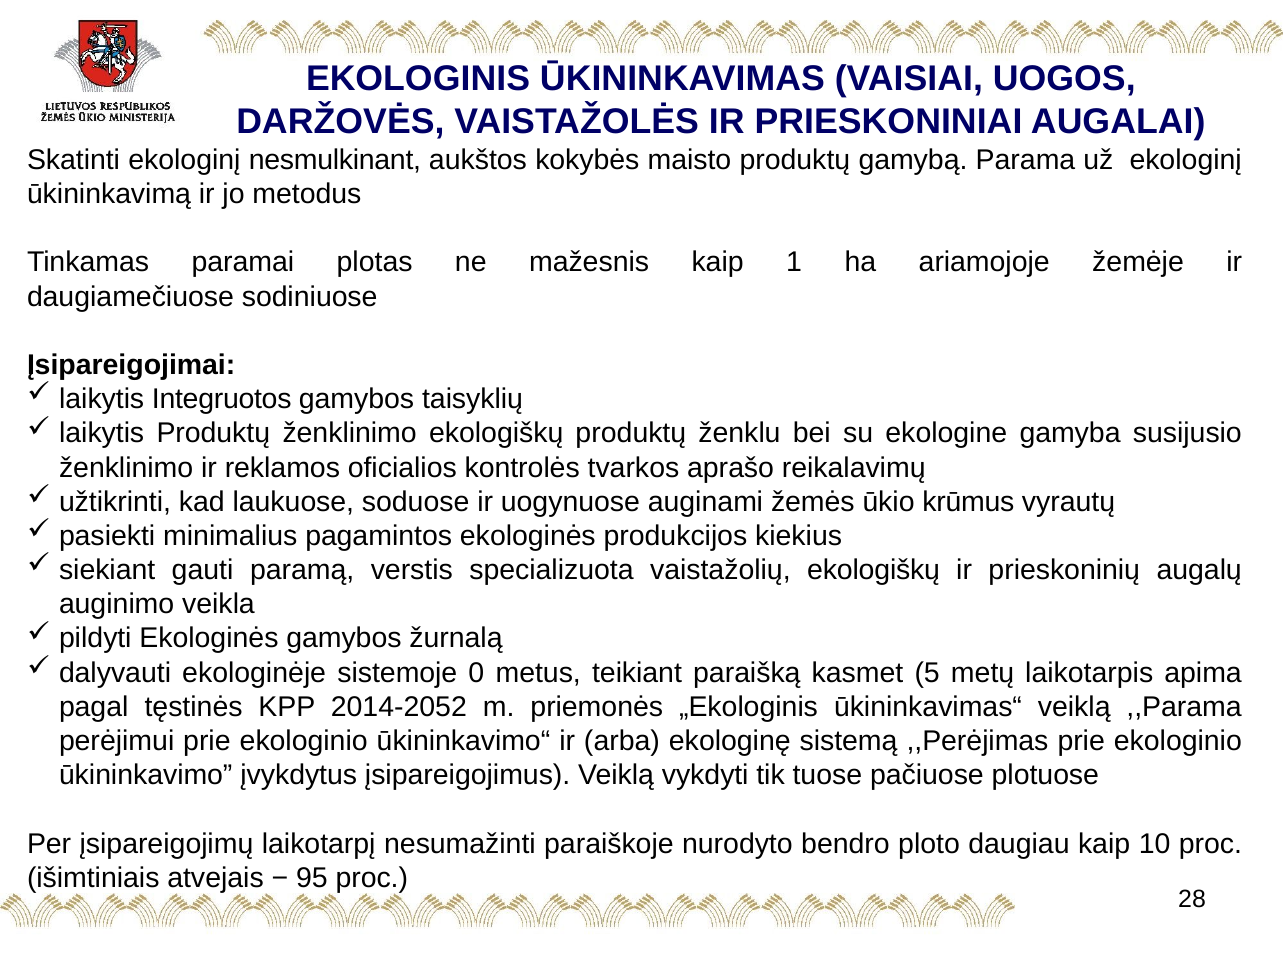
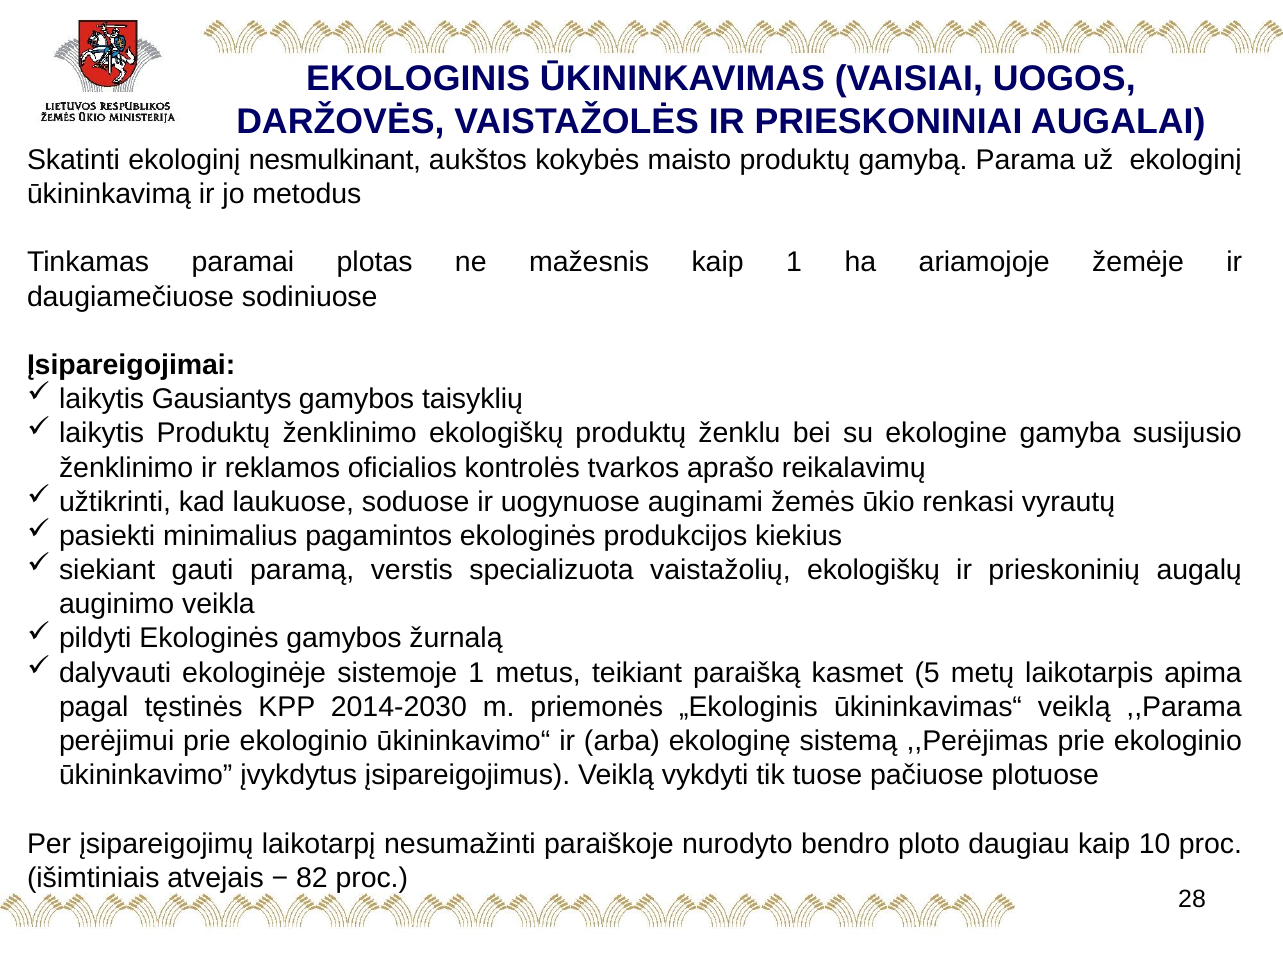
Integruotos: Integruotos -> Gausiantys
krūmus: krūmus -> renkasi
sistemoje 0: 0 -> 1
2014-2052: 2014-2052 -> 2014-2030
95: 95 -> 82
